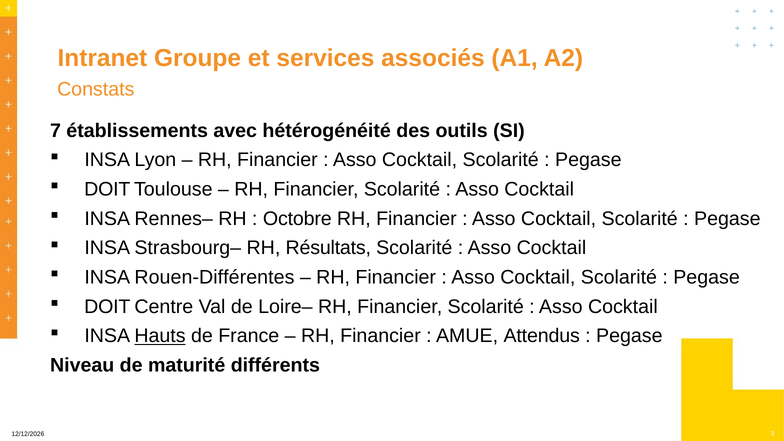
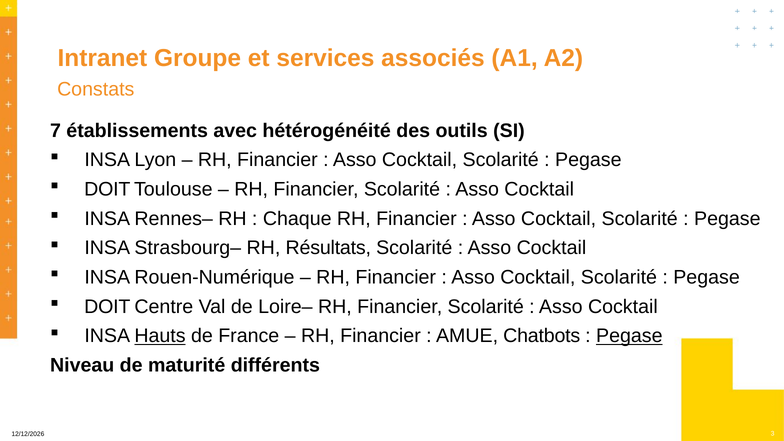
Octobre: Octobre -> Chaque
Rouen-Différentes: Rouen-Différentes -> Rouen-Numérique
Attendus: Attendus -> Chatbots
Pegase at (629, 336) underline: none -> present
